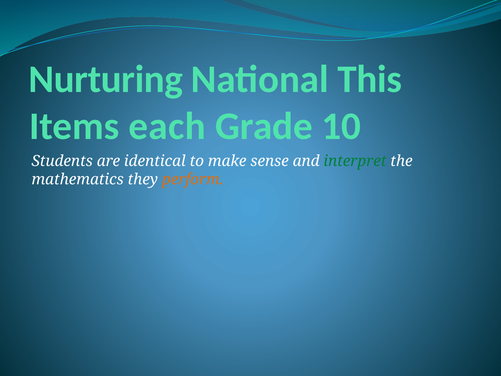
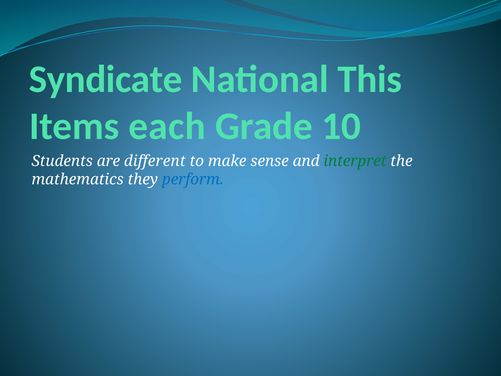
Nurturing: Nurturing -> Syndicate
identical: identical -> different
perform colour: orange -> blue
